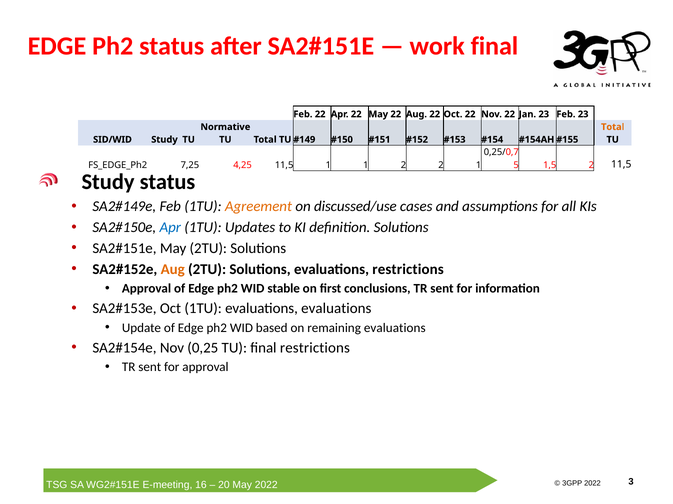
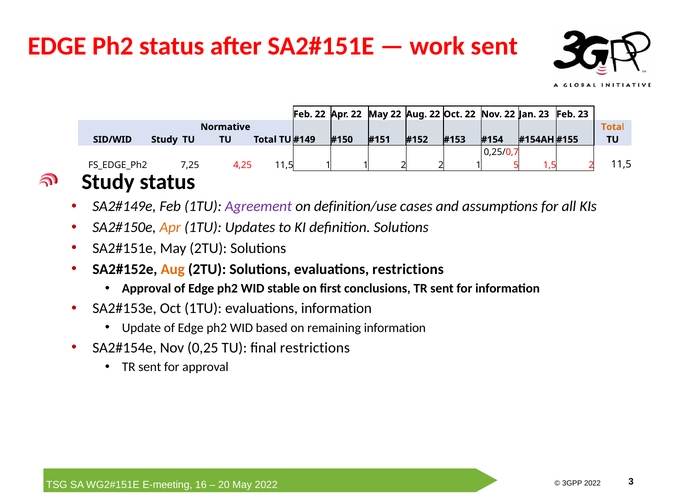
work final: final -> sent
Agreement colour: orange -> purple
discussed/use: discussed/use -> definition/use
Apr at (170, 228) colour: blue -> orange
evaluations evaluations: evaluations -> information
remaining evaluations: evaluations -> information
